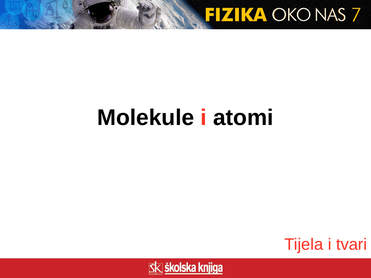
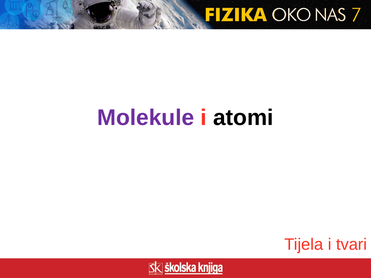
Molekule colour: black -> purple
